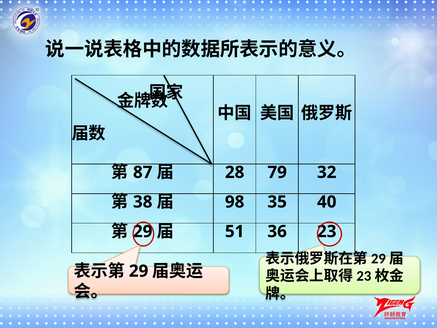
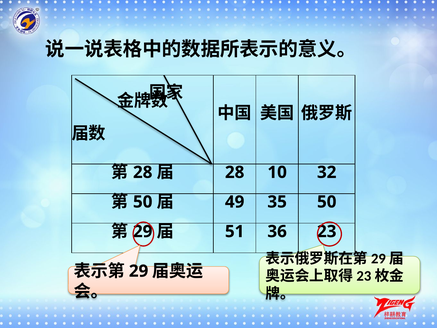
87 at (143, 172): 87 -> 28
79: 79 -> 10
38 at (143, 202): 38 -> 50
98: 98 -> 49
35 40: 40 -> 50
